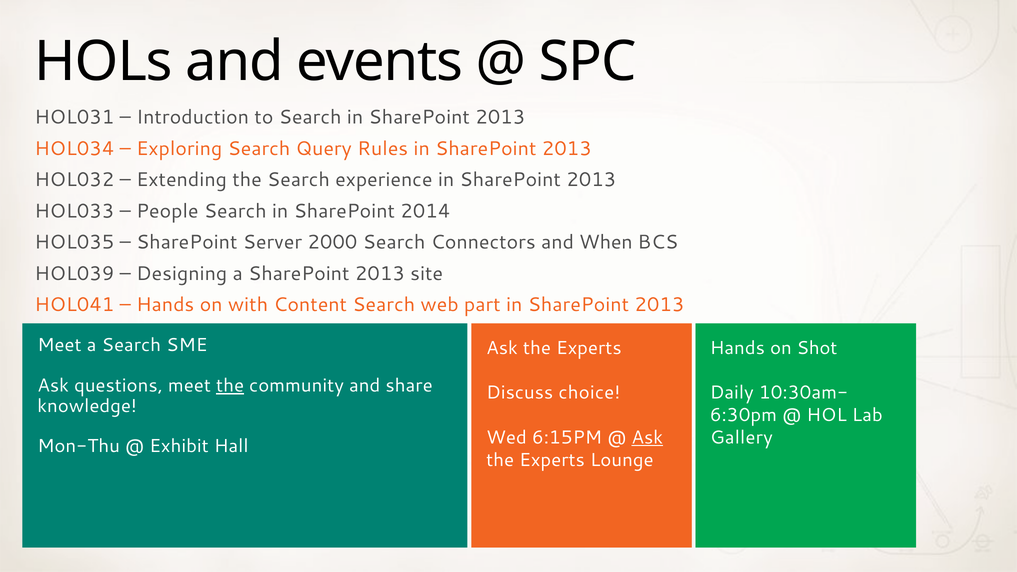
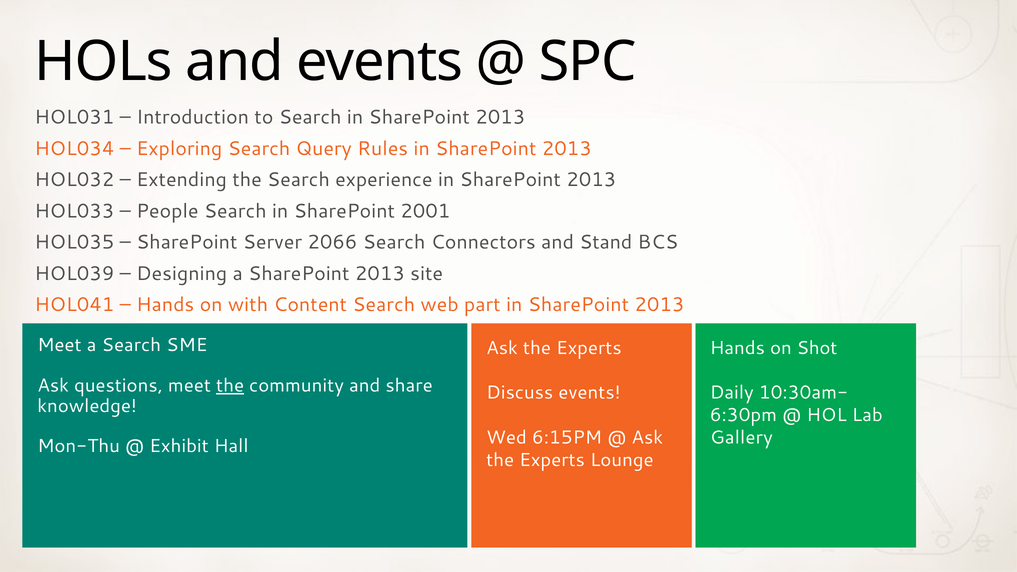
2014: 2014 -> 2001
2000: 2000 -> 2066
When: When -> Stand
Discuss choice: choice -> events
Ask at (647, 438) underline: present -> none
